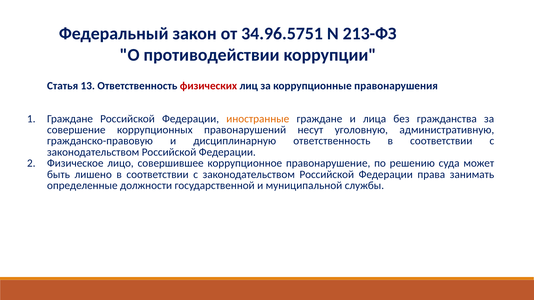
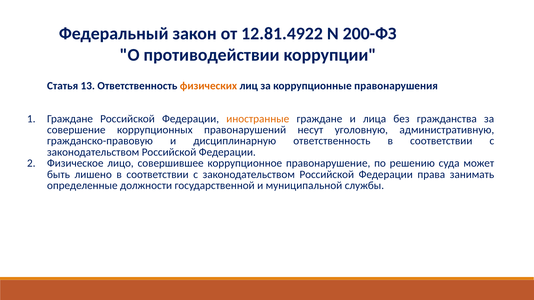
34.96.5751: 34.96.5751 -> 12.81.4922
213-ФЗ: 213-ФЗ -> 200-ФЗ
физических colour: red -> orange
